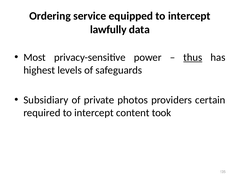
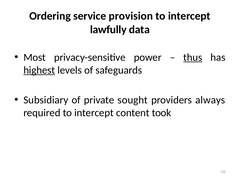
equipped: equipped -> provision
highest underline: none -> present
photos: photos -> sought
certain: certain -> always
